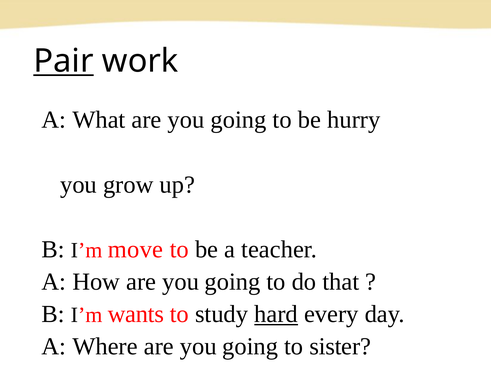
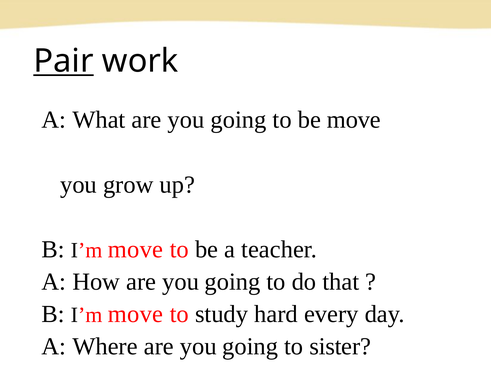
be hurry: hurry -> move
wants at (136, 314): wants -> move
hard underline: present -> none
